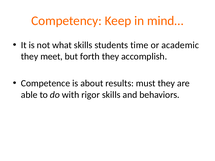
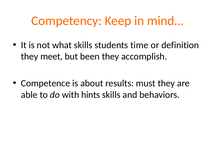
academic: academic -> definition
forth: forth -> been
rigor: rigor -> hints
